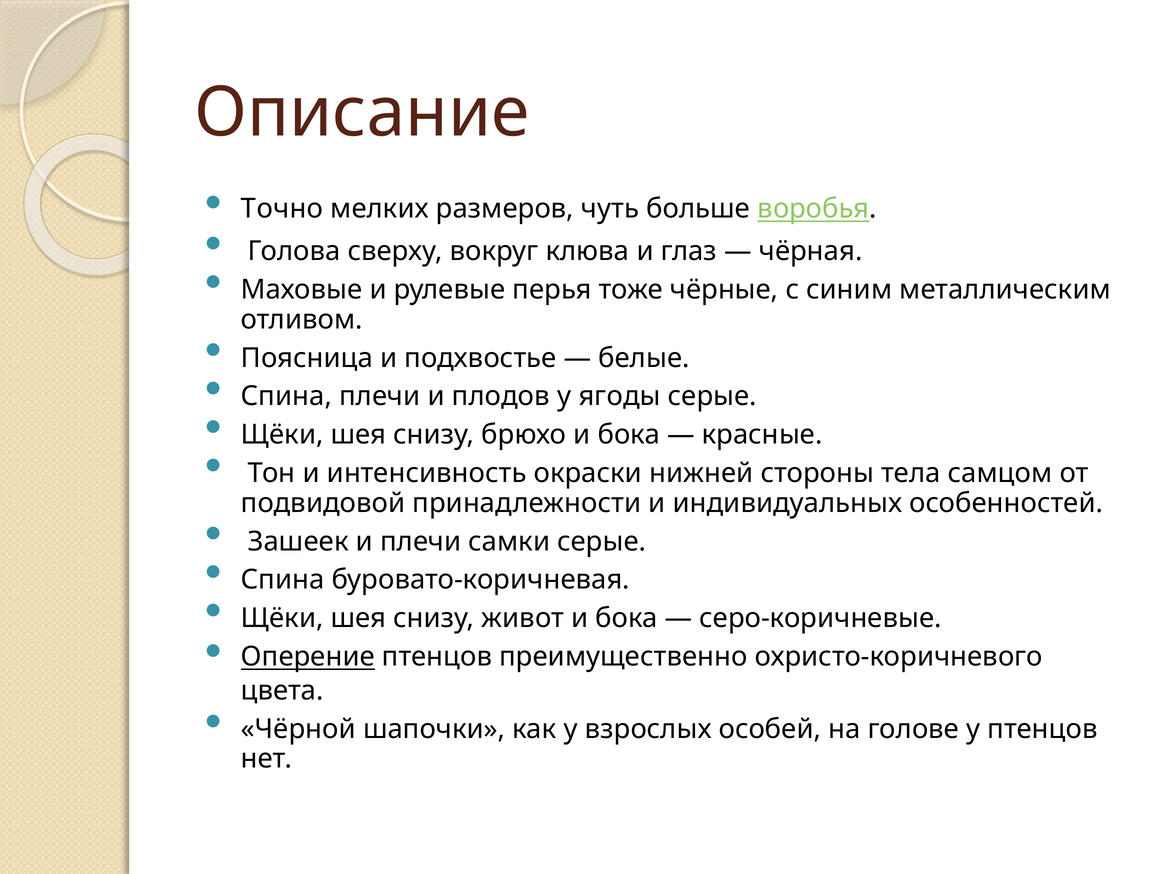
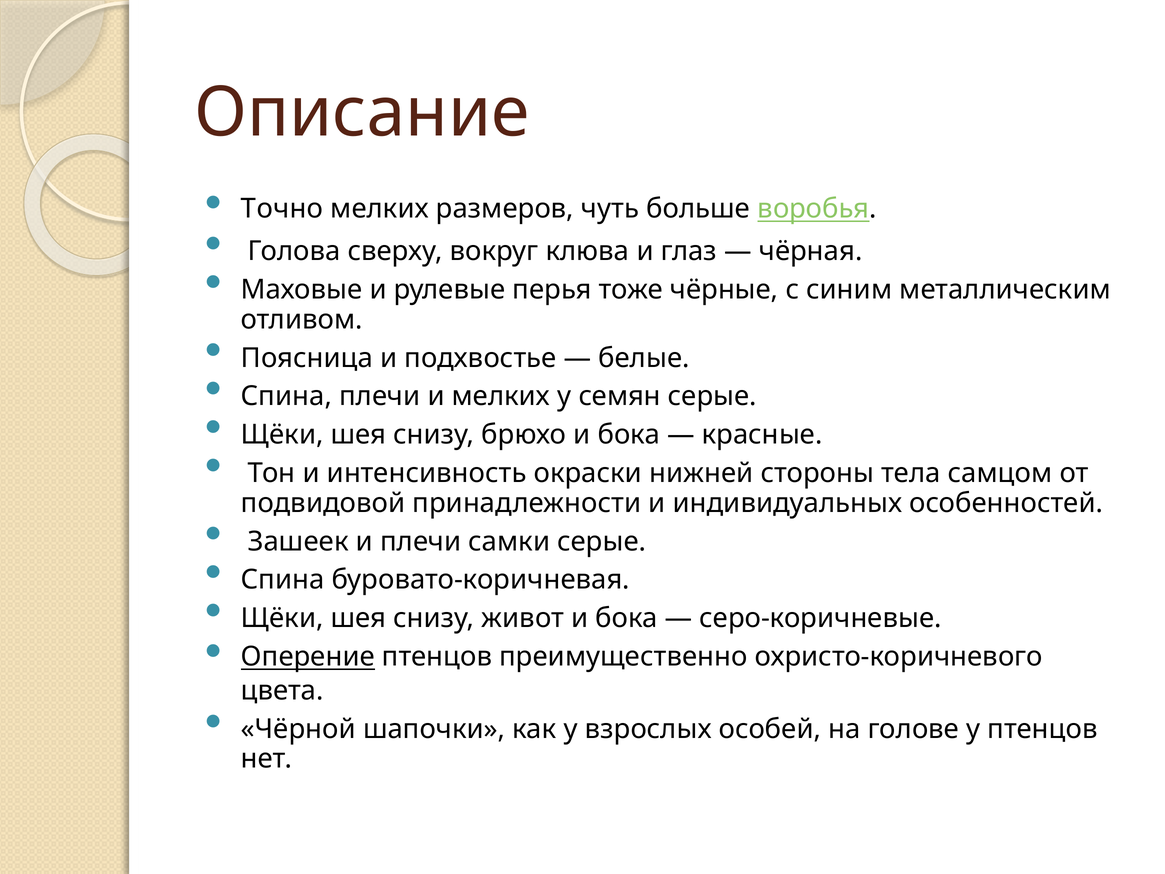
и плодов: плодов -> мелких
ягоды: ягоды -> семян
